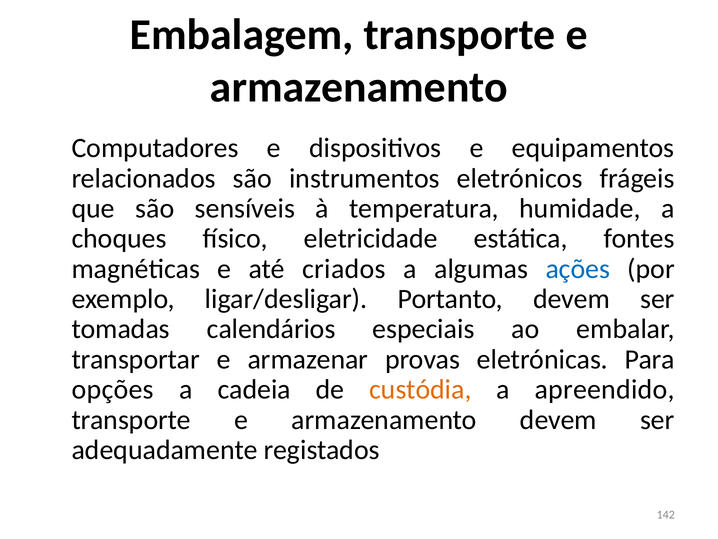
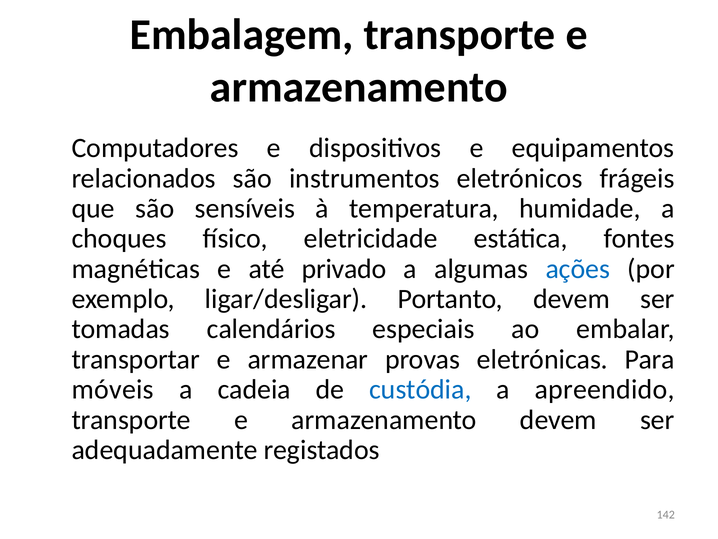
criados: criados -> privado
opções: opções -> móveis
custódia colour: orange -> blue
